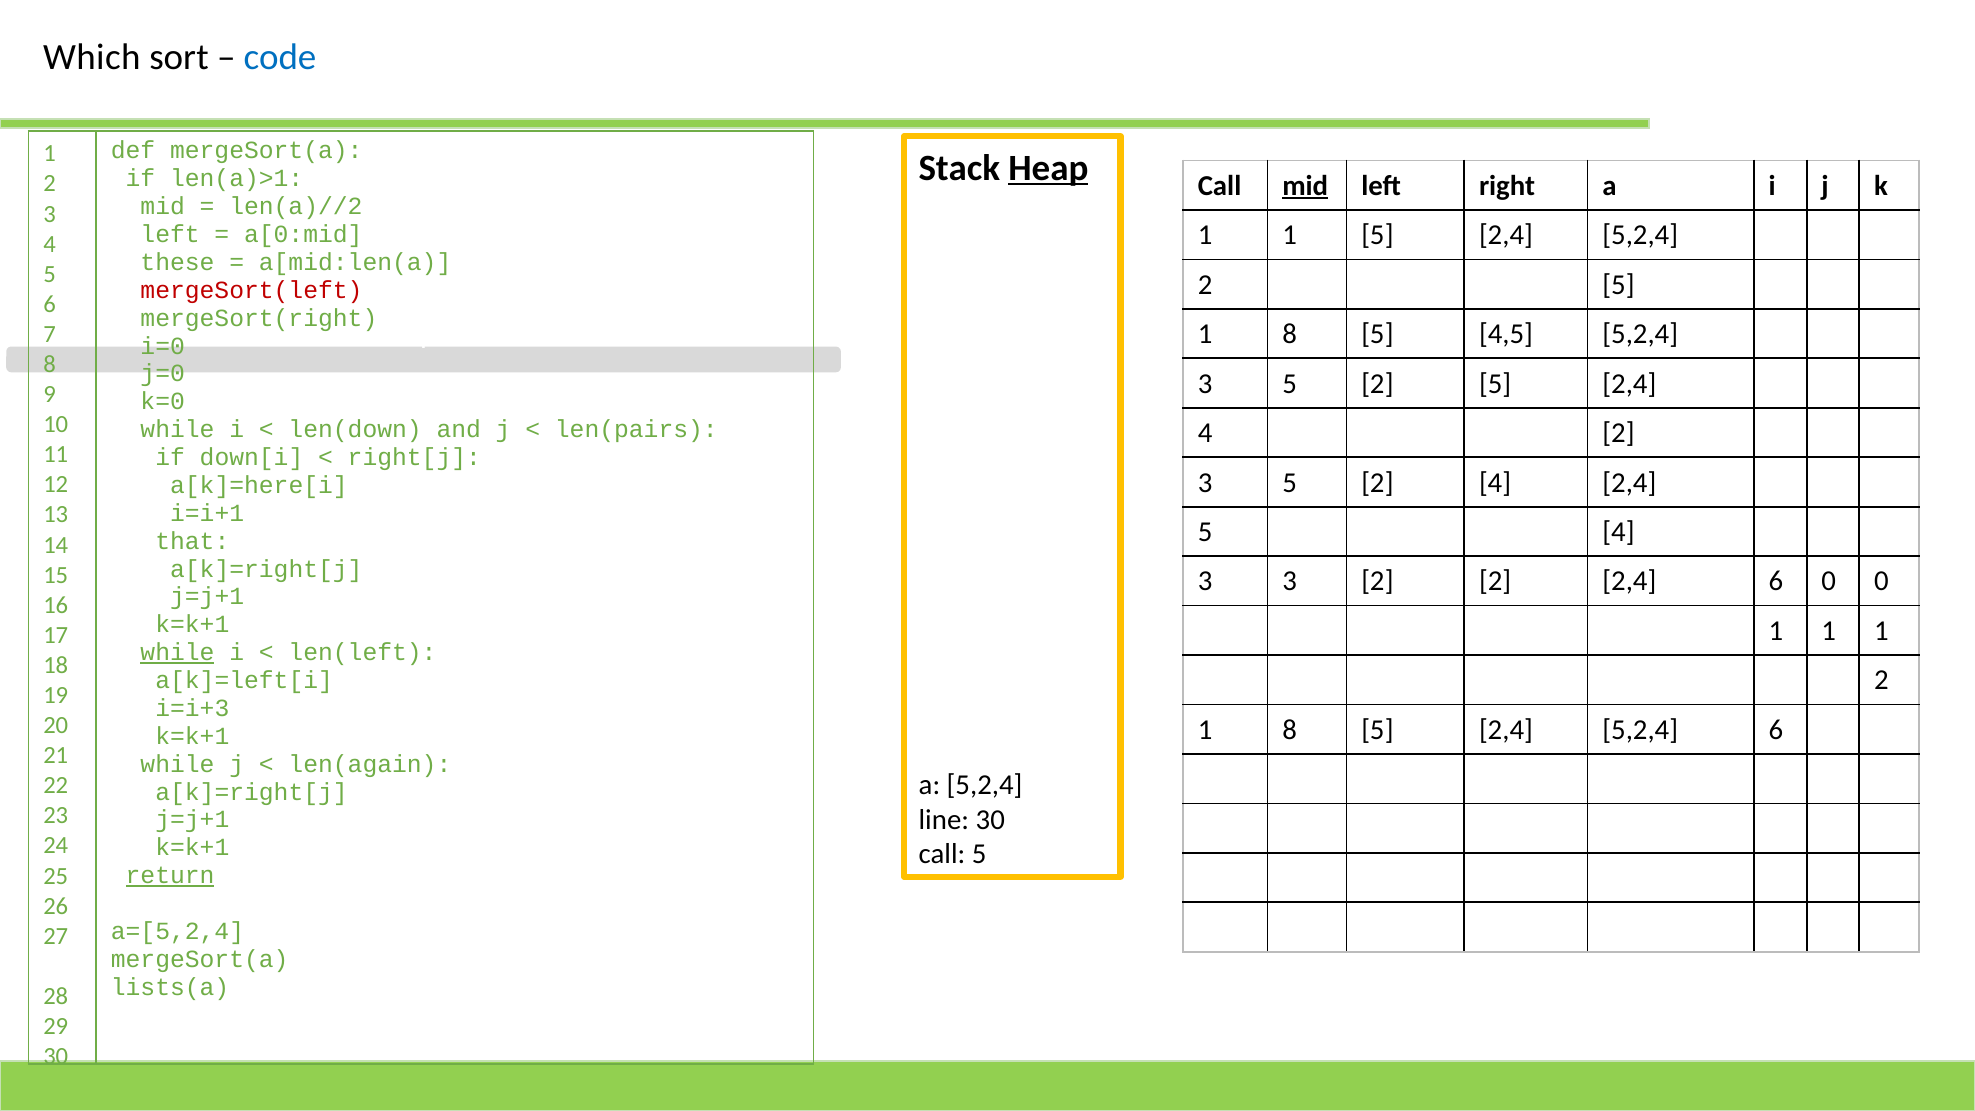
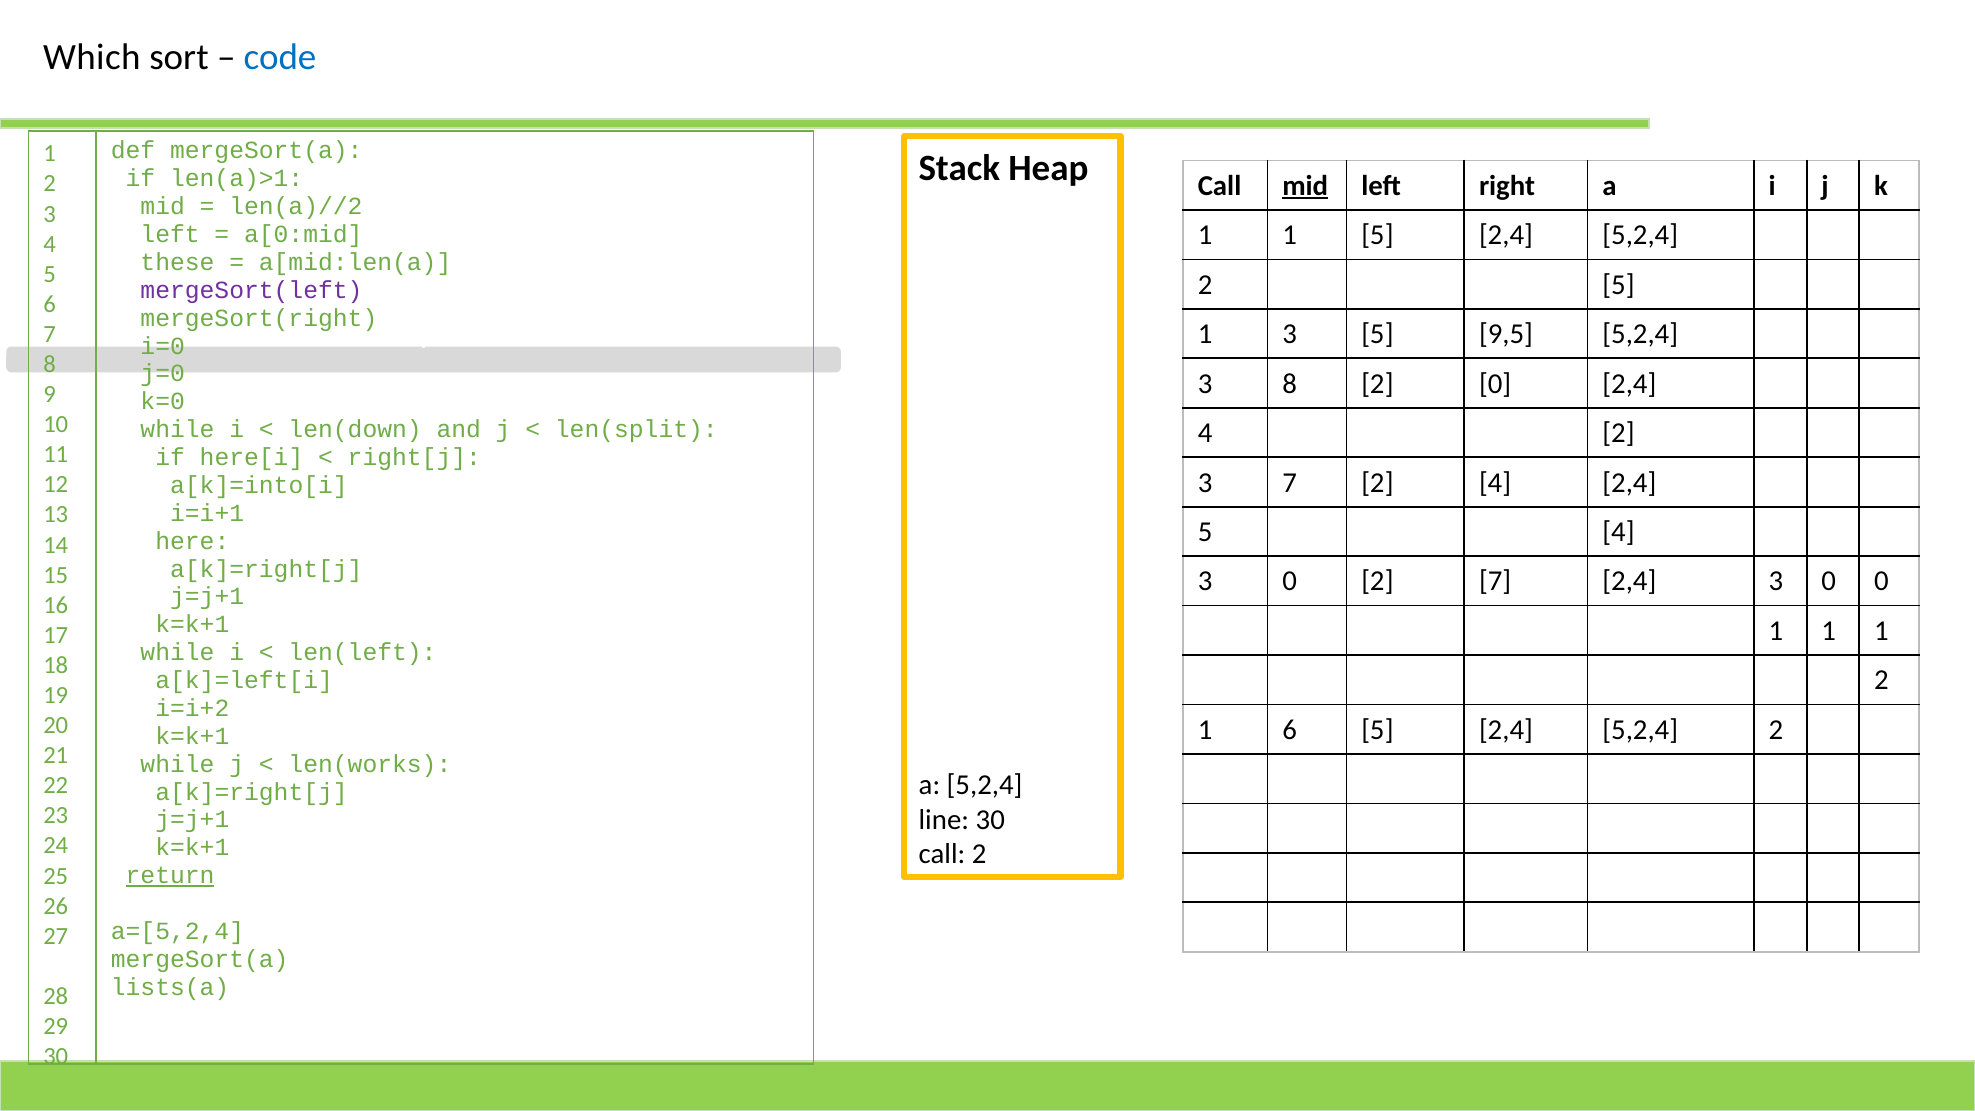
Heap underline: present -> none
mergeSort(left colour: red -> purple
8 at (1290, 334): 8 -> 3
4,5: 4,5 -> 9,5
5 at (1290, 384): 5 -> 8
5 at (1495, 384): 5 -> 0
len(pairs: len(pairs -> len(split
down[i: down[i -> here[i
5 at (1290, 483): 5 -> 7
a[k]=here[i: a[k]=here[i -> a[k]=into[i
that: that -> here
3 at (1290, 581): 3 -> 0
2 2: 2 -> 7
2,4 6: 6 -> 3
while at (177, 652) underline: present -> none
i=i+3: i=i+3 -> i=i+2
8 at (1290, 730): 8 -> 6
6 at (1776, 730): 6 -> 2
len(again: len(again -> len(works
call 5: 5 -> 2
